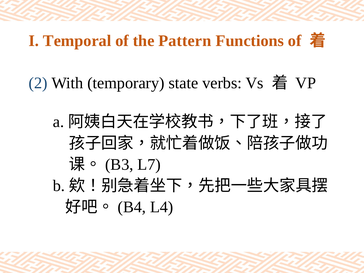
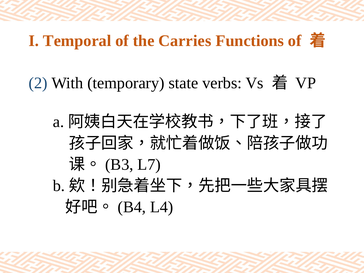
Pattern: Pattern -> Carries
